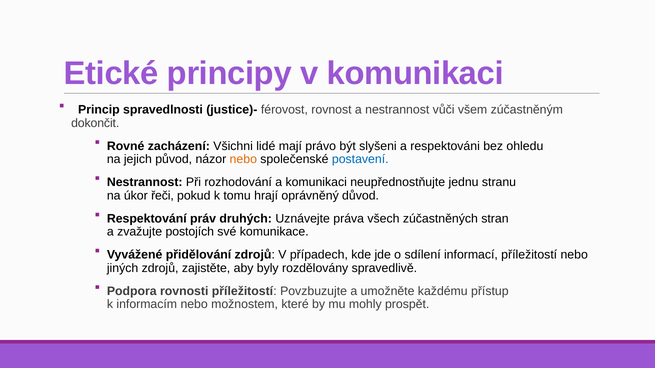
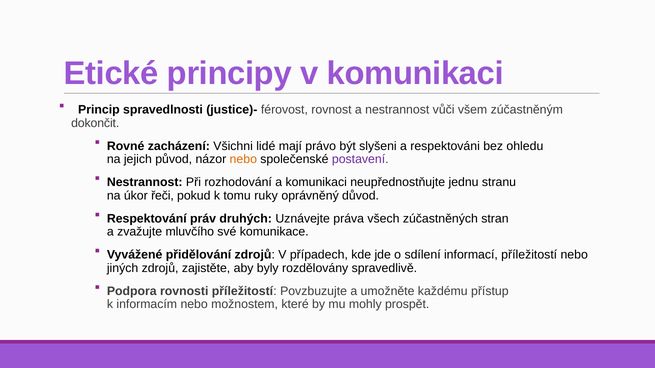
postavení colour: blue -> purple
hrají: hrají -> ruky
postojích: postojích -> mluvčího
